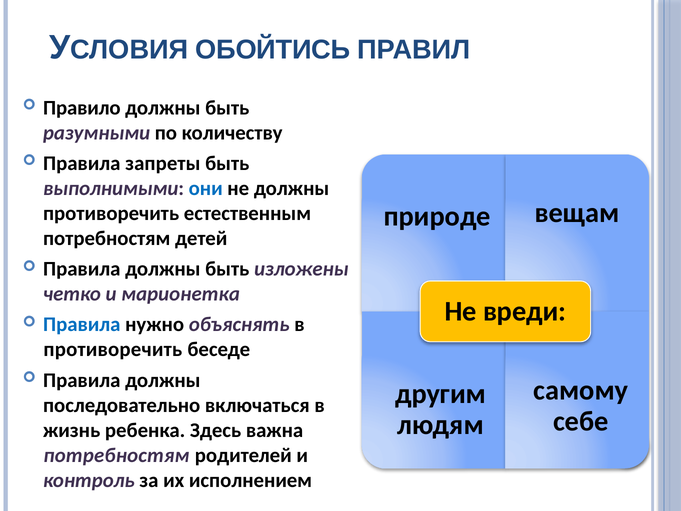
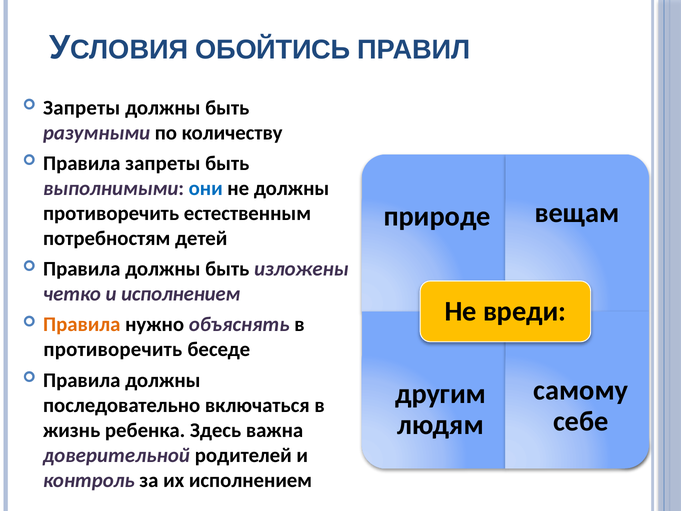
Правило at (82, 108): Правило -> Запреты
и марионетка: марионетка -> исполнением
Правила at (82, 324) colour: blue -> orange
потребностям at (116, 455): потребностям -> доверительной
